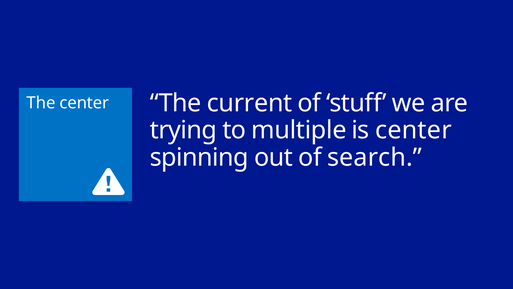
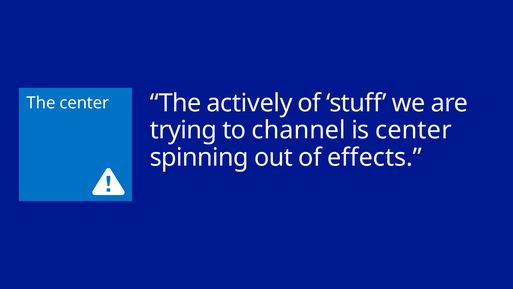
current: current -> actively
multiple: multiple -> channel
search: search -> effects
